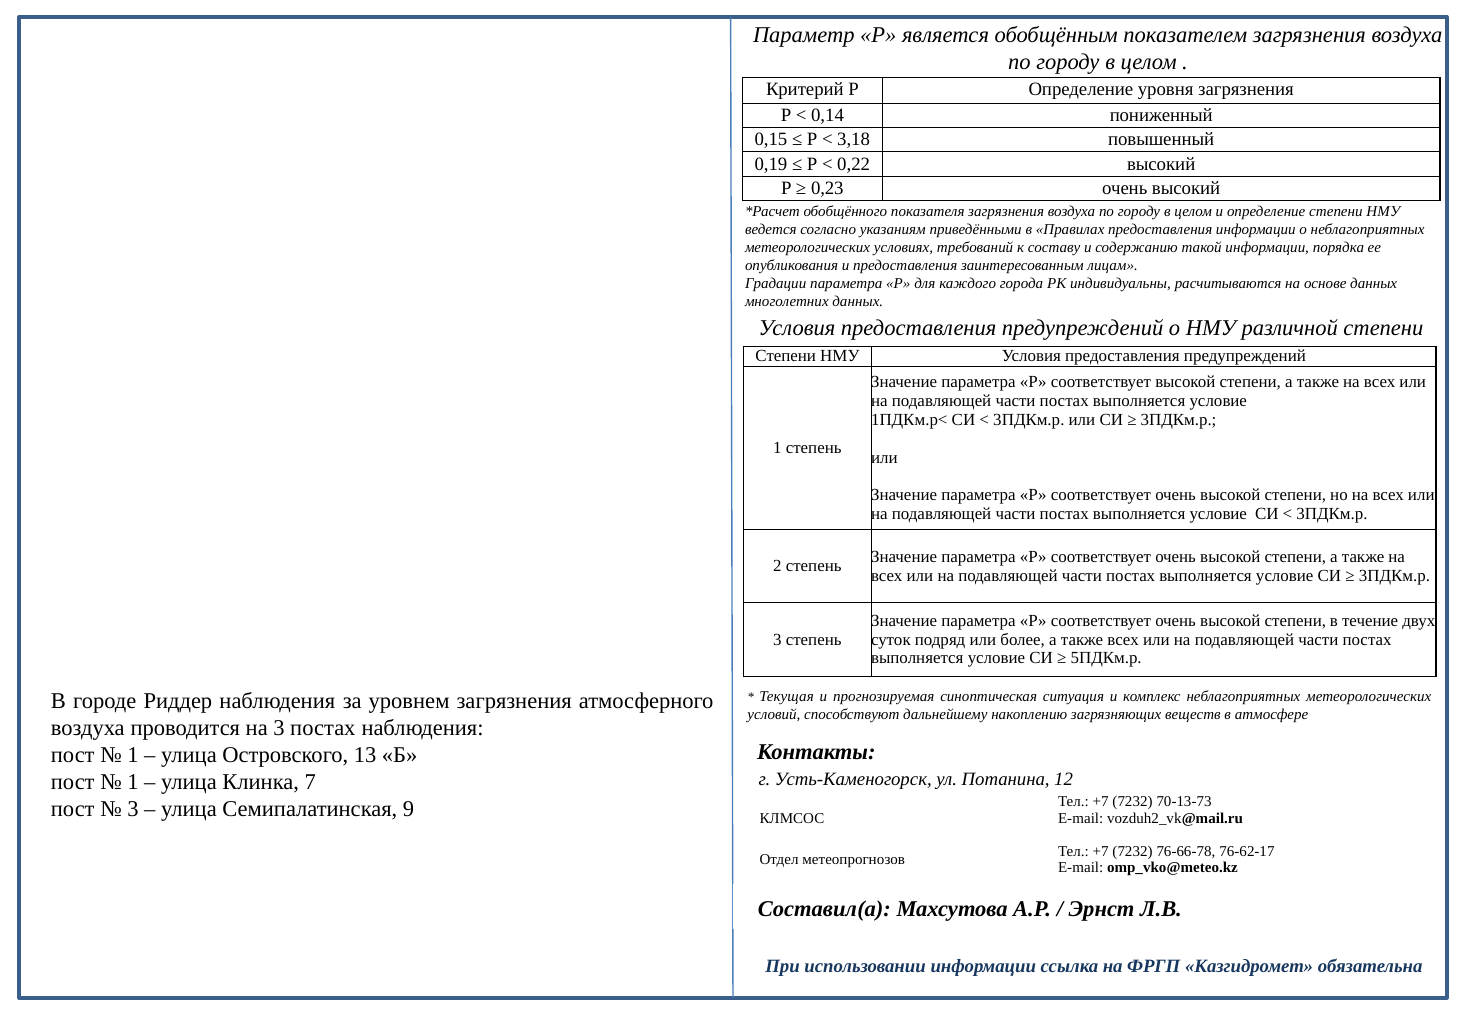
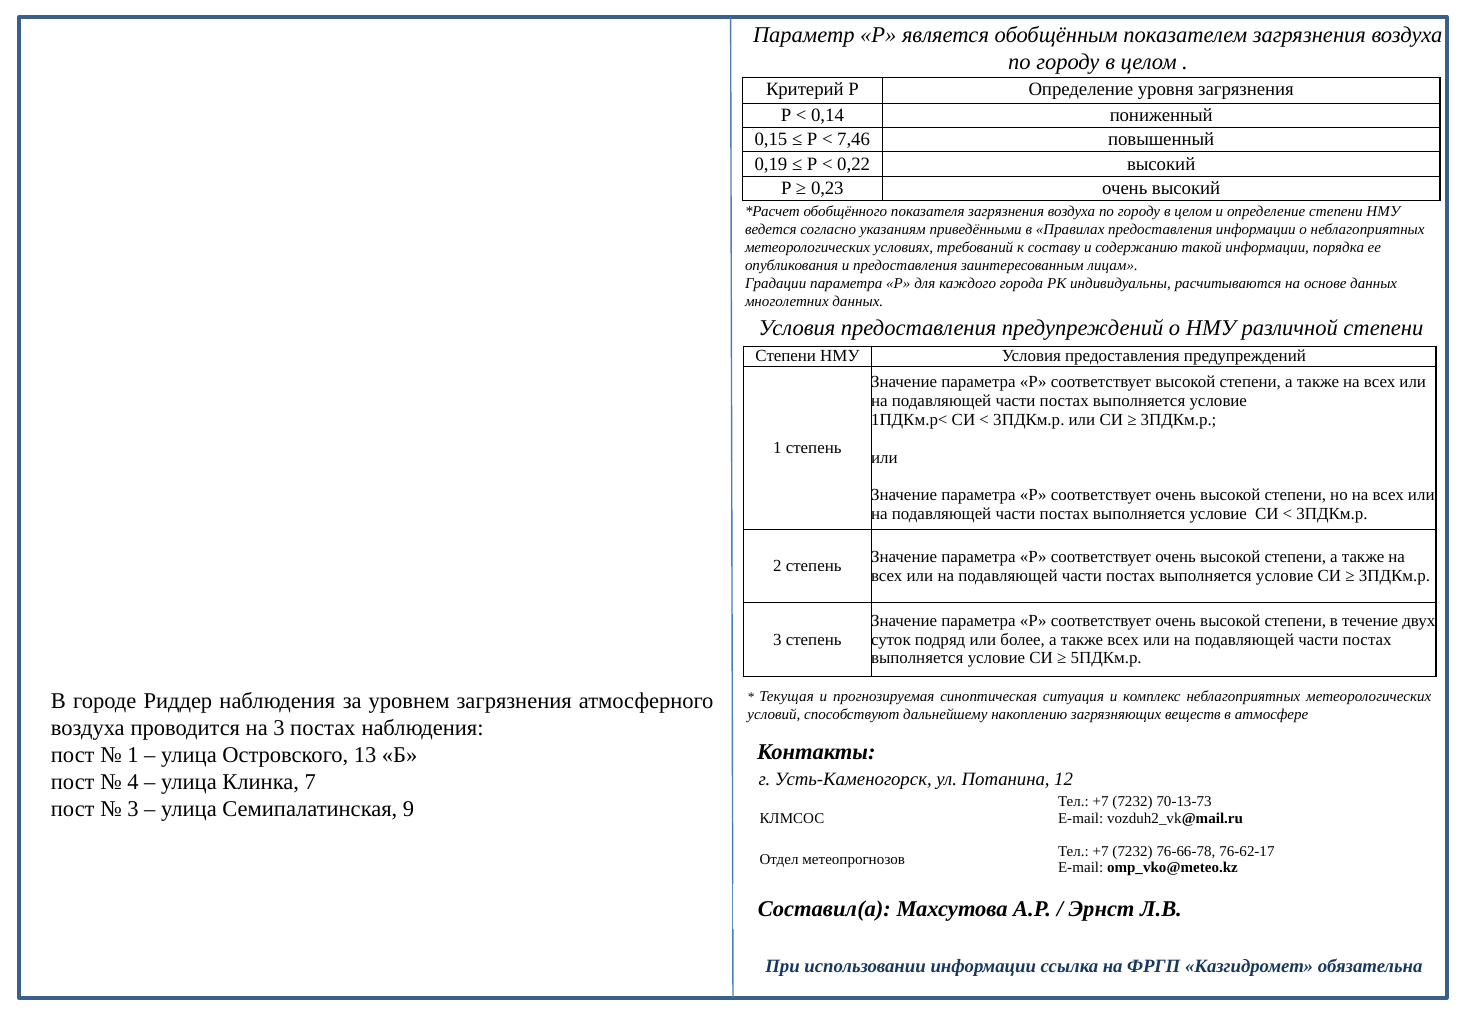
3,18: 3,18 -> 7,46
1 at (133, 782): 1 -> 4
